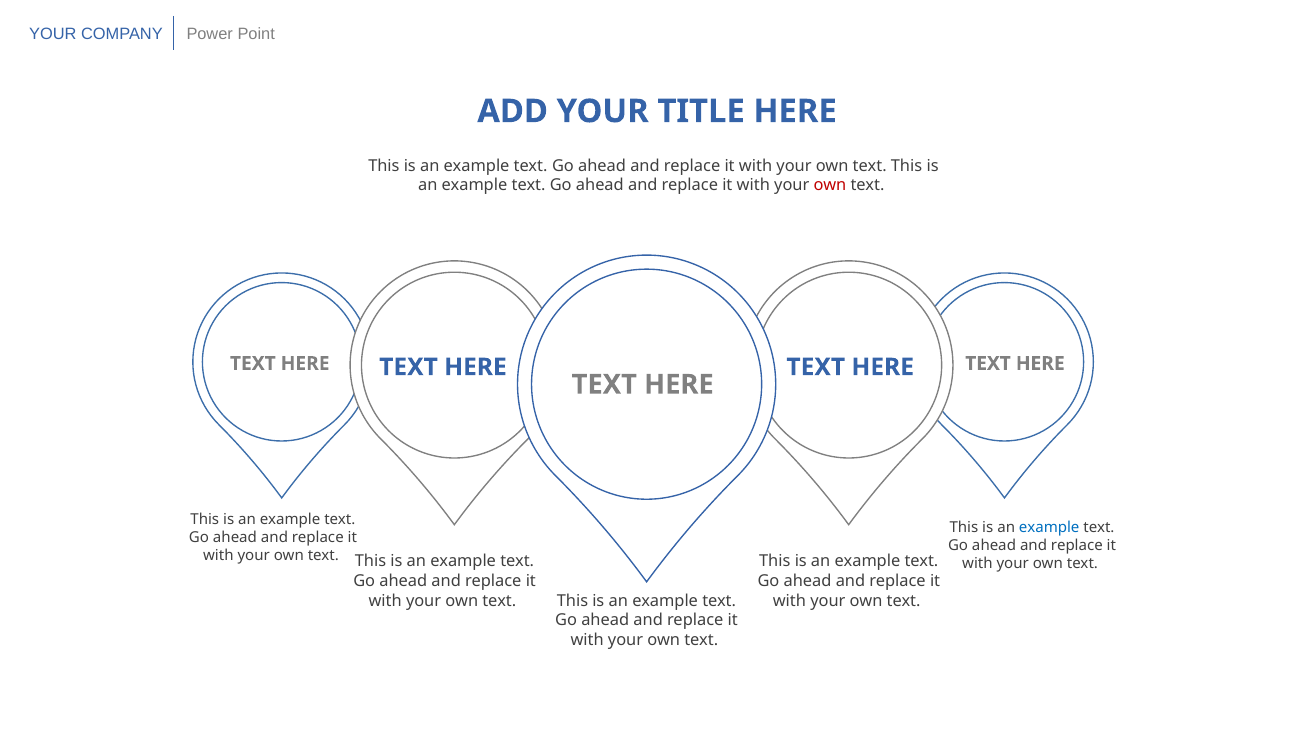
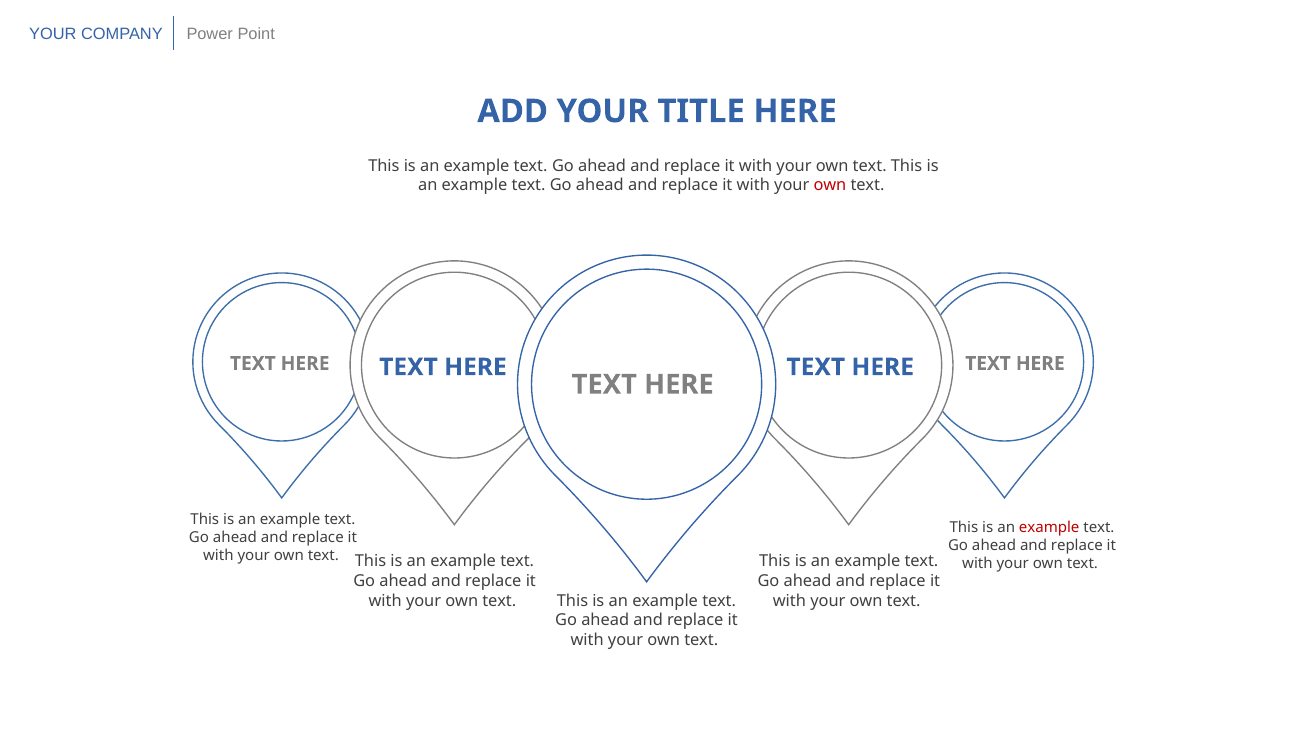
example at (1049, 527) colour: blue -> red
